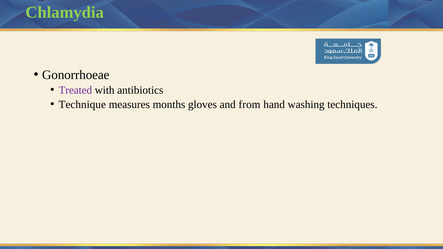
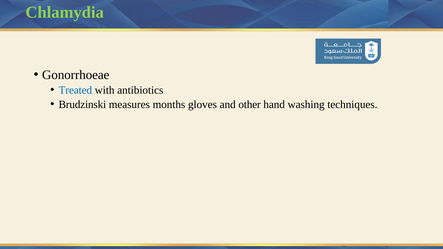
Treated colour: purple -> blue
Technique: Technique -> Brudzinski
from: from -> other
